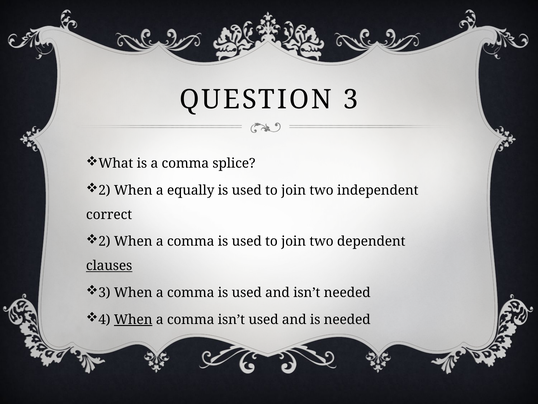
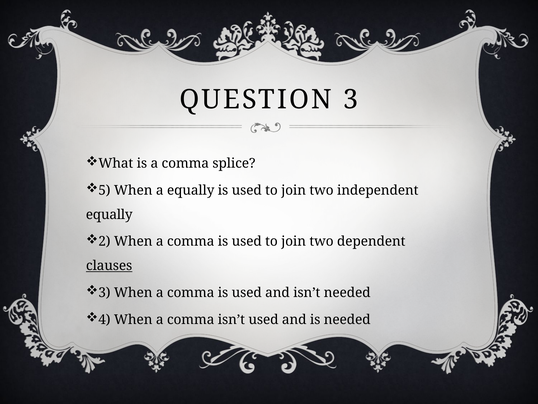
2 at (104, 190): 2 -> 5
correct at (109, 214): correct -> equally
When at (133, 319) underline: present -> none
